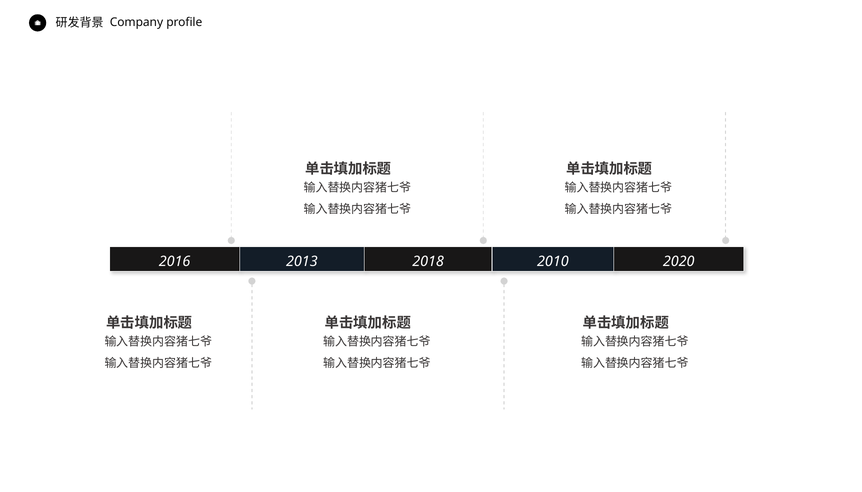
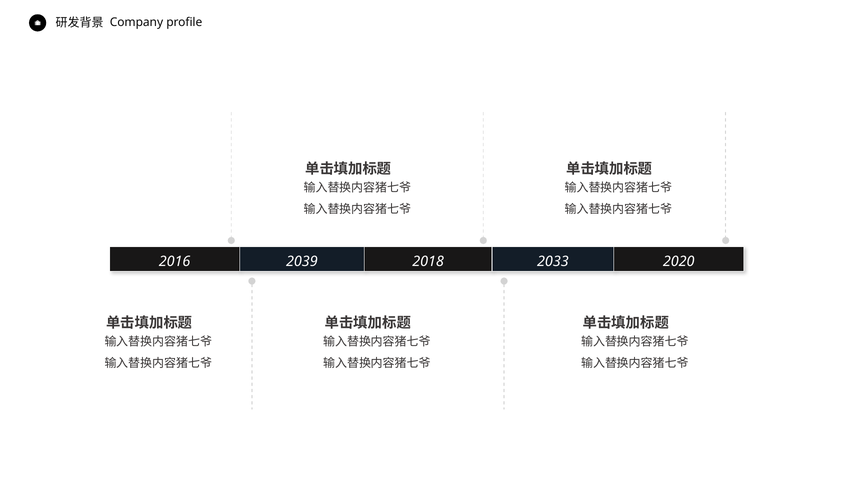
2013: 2013 -> 2039
2010: 2010 -> 2033
